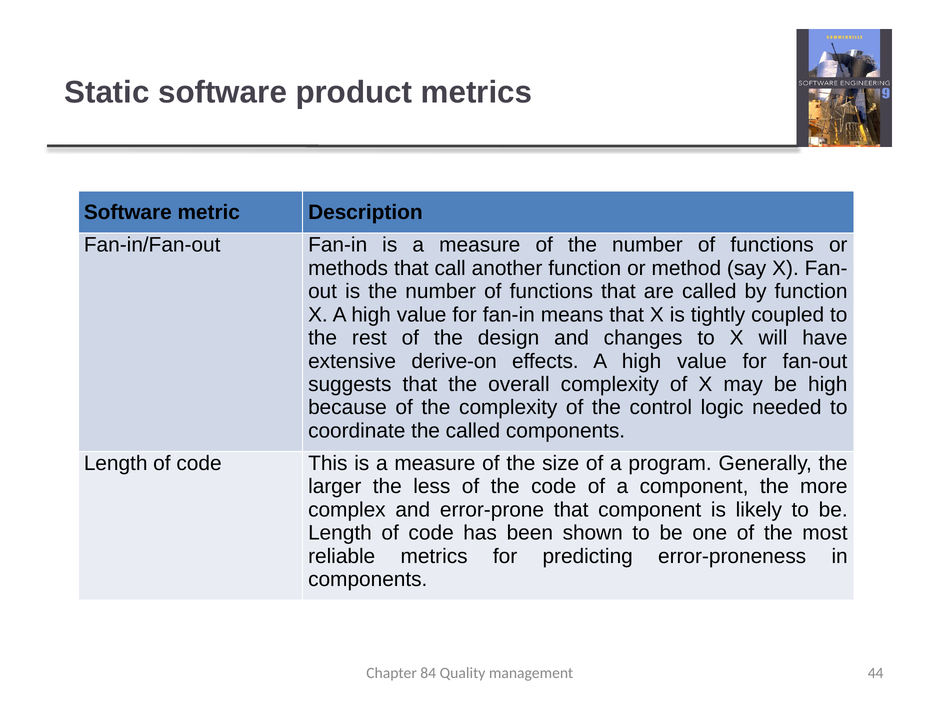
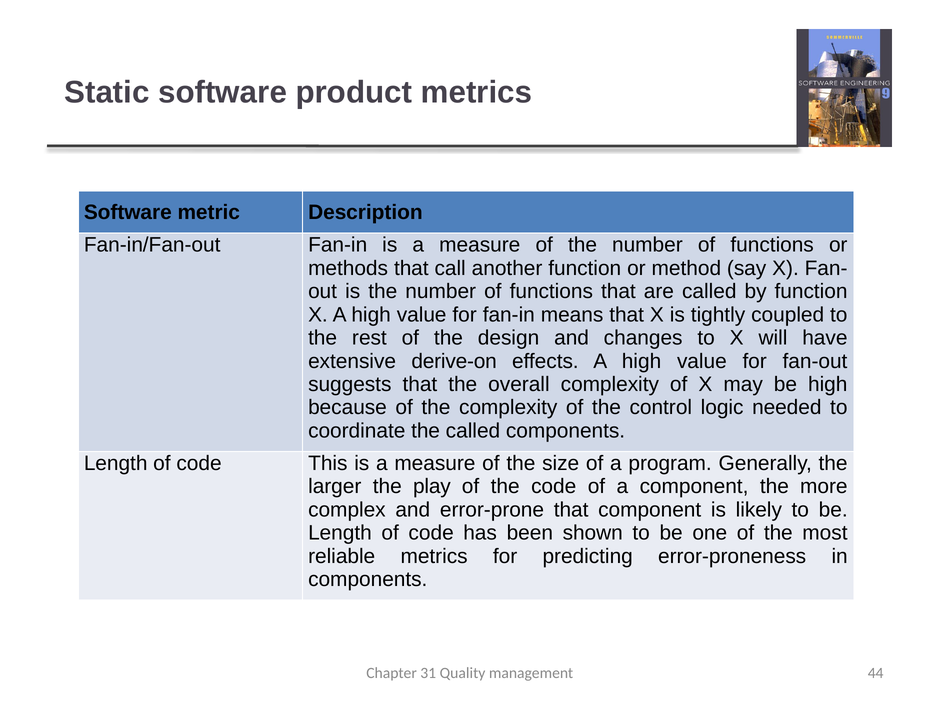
less: less -> play
84: 84 -> 31
